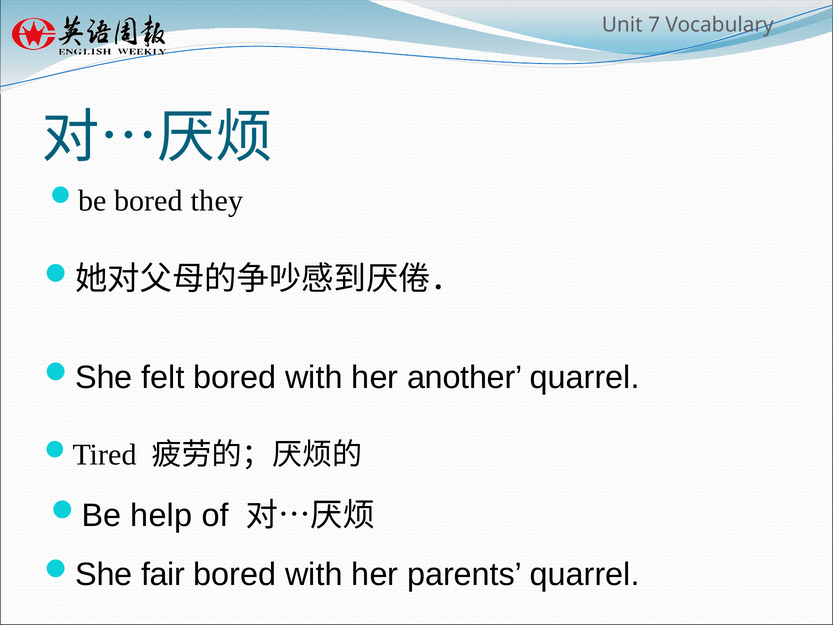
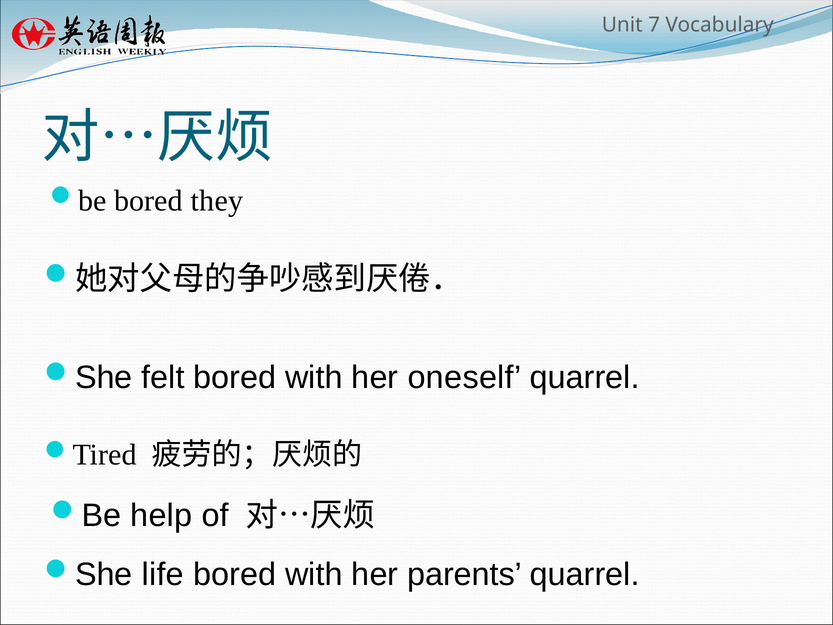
another: another -> oneself
fair: fair -> life
